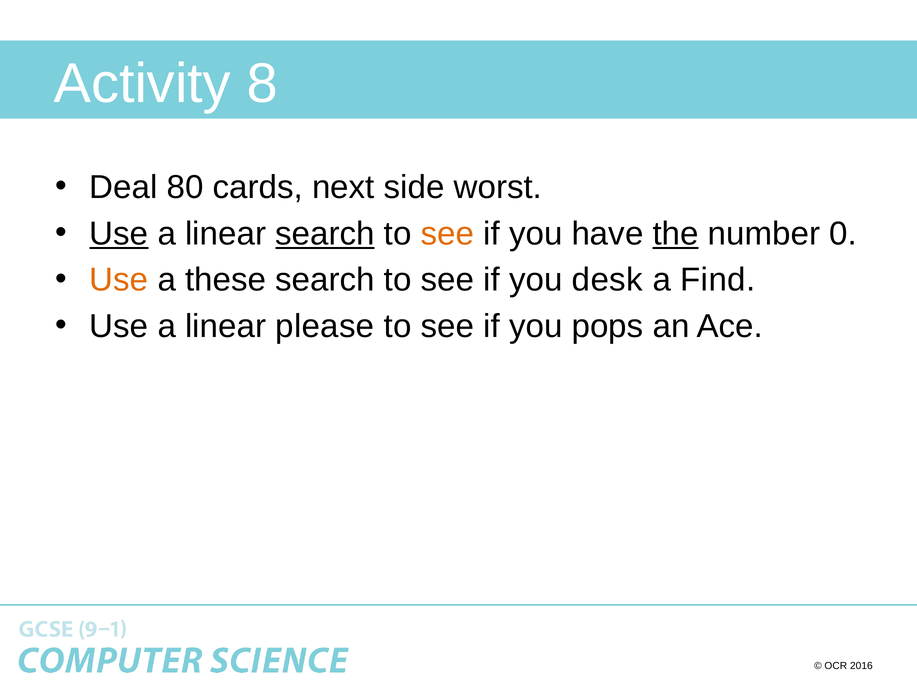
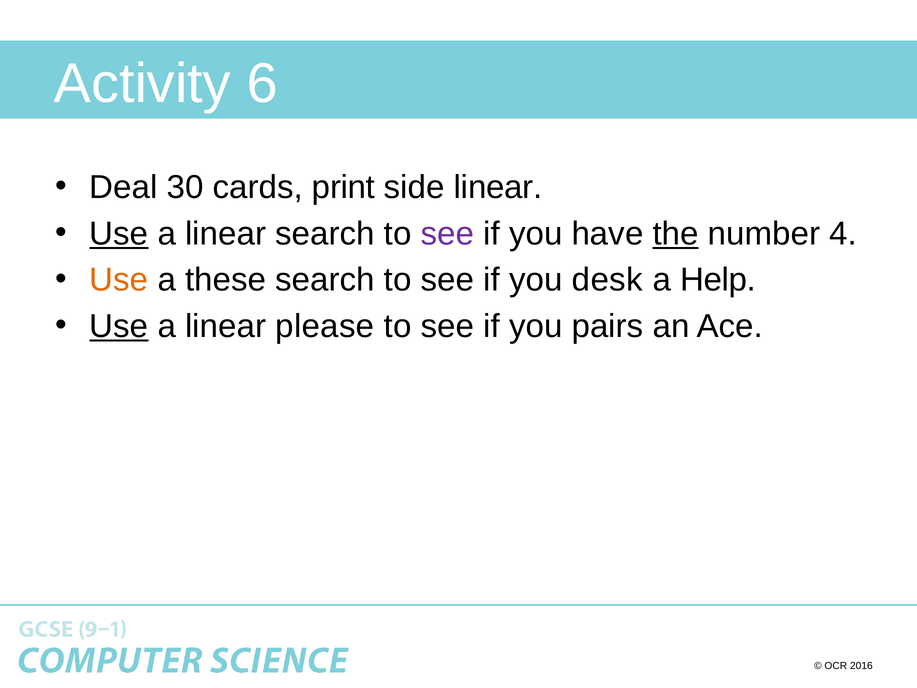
8: 8 -> 6
80: 80 -> 30
next: next -> print
side worst: worst -> linear
search at (325, 234) underline: present -> none
see at (447, 234) colour: orange -> purple
0: 0 -> 4
Find: Find -> Help
Use at (119, 326) underline: none -> present
pops: pops -> pairs
